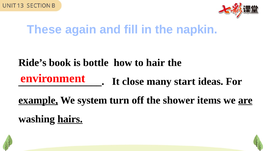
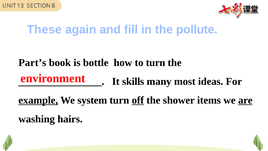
napkin: napkin -> pollute
Ride’s: Ride’s -> Part’s
to hair: hair -> turn
close: close -> skills
start: start -> most
off underline: none -> present
hairs underline: present -> none
